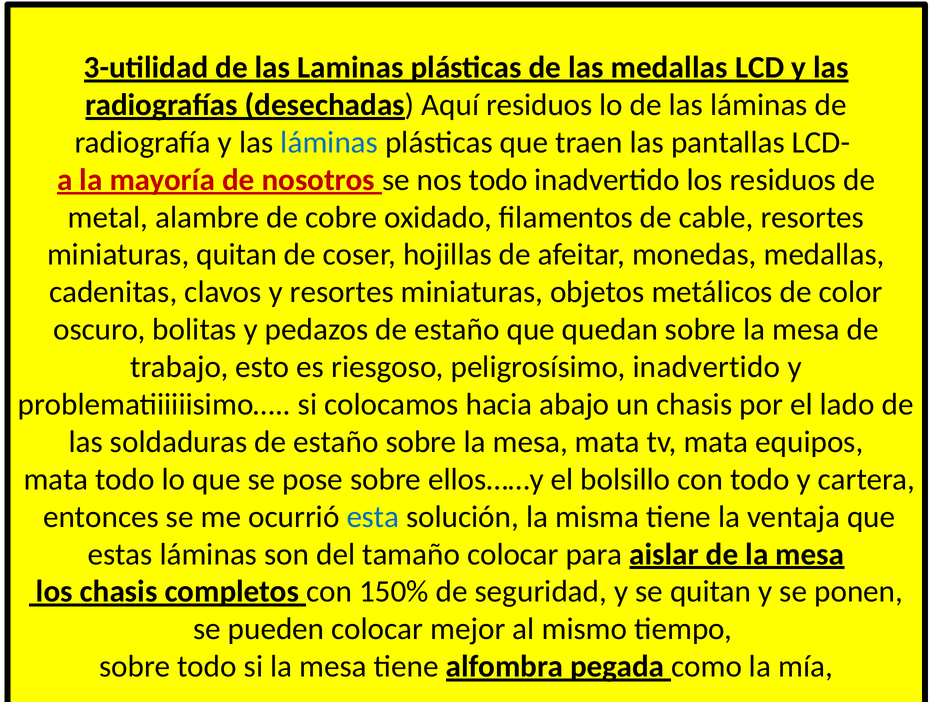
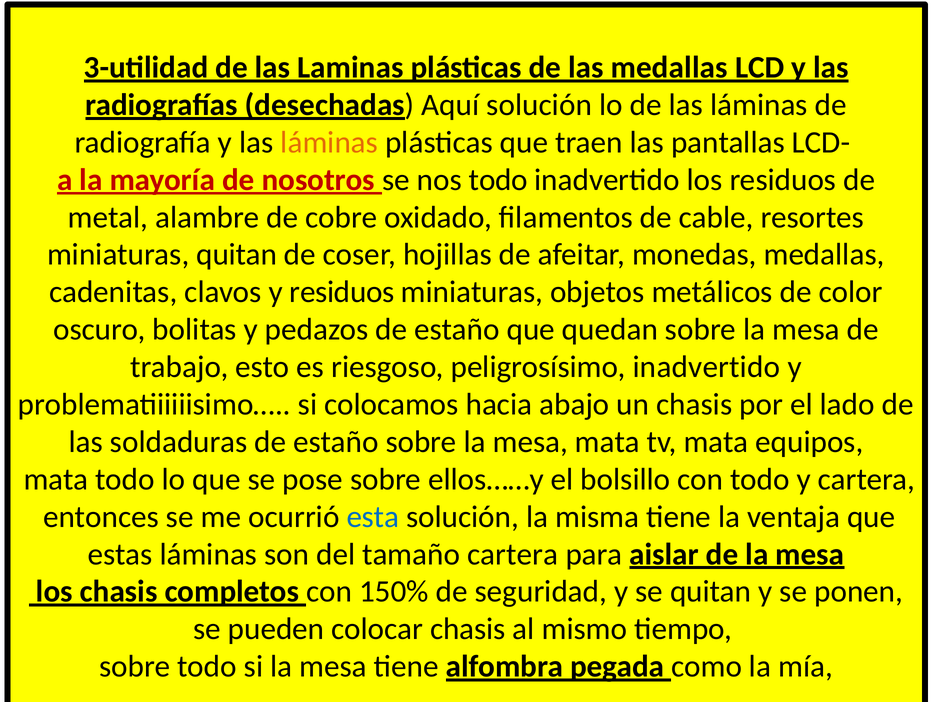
Aquí residuos: residuos -> solución
láminas at (329, 142) colour: blue -> orange
y resortes: resortes -> residuos
tamaño colocar: colocar -> cartera
colocar mejor: mejor -> chasis
